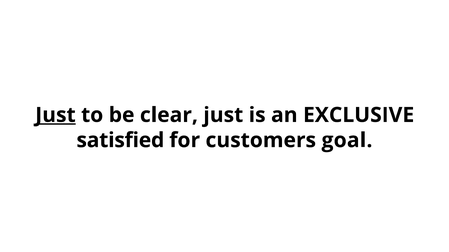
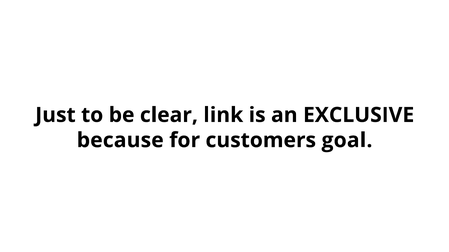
Just at (55, 115) underline: present -> none
clear just: just -> link
satisfied: satisfied -> because
